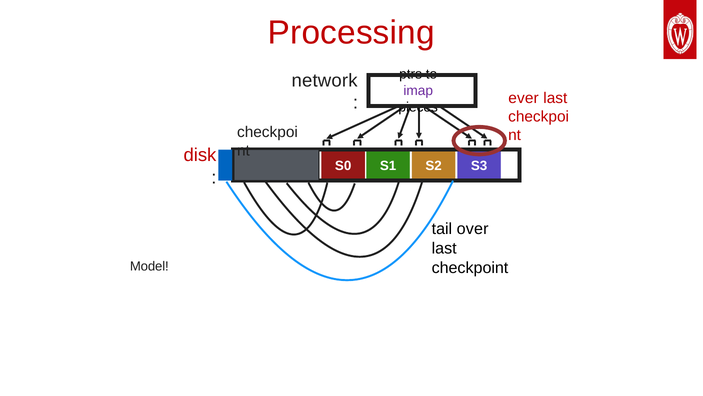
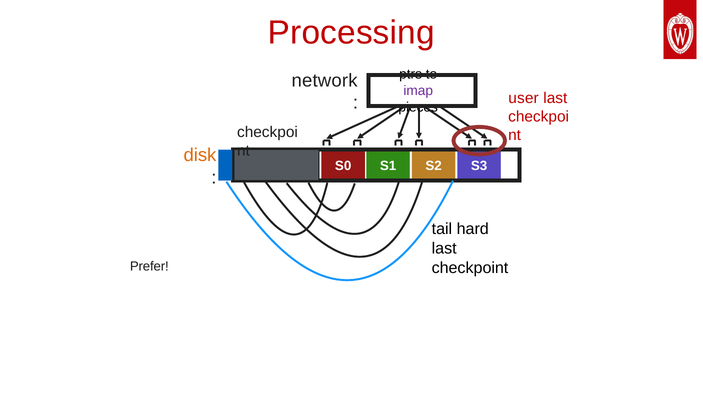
ever: ever -> user
disk colour: red -> orange
over: over -> hard
Model: Model -> Prefer
